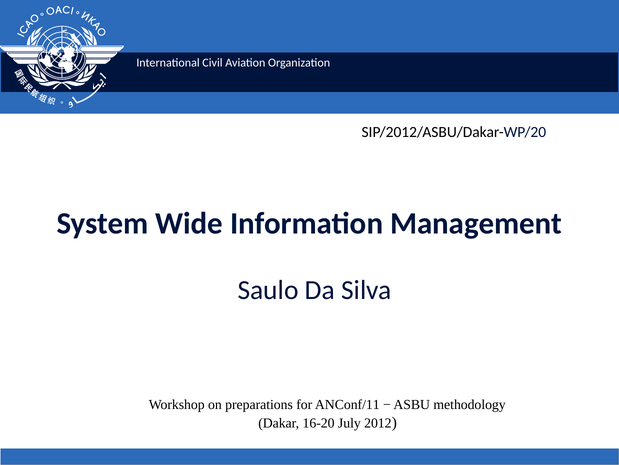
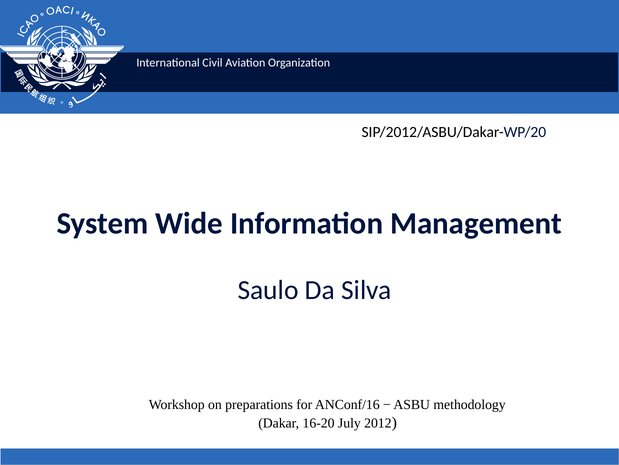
ANConf/11: ANConf/11 -> ANConf/16
